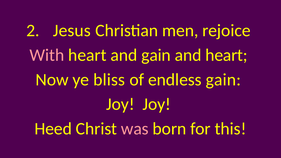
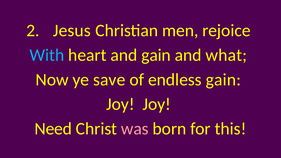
With colour: pink -> light blue
and heart: heart -> what
bliss: bliss -> save
Heed: Heed -> Need
